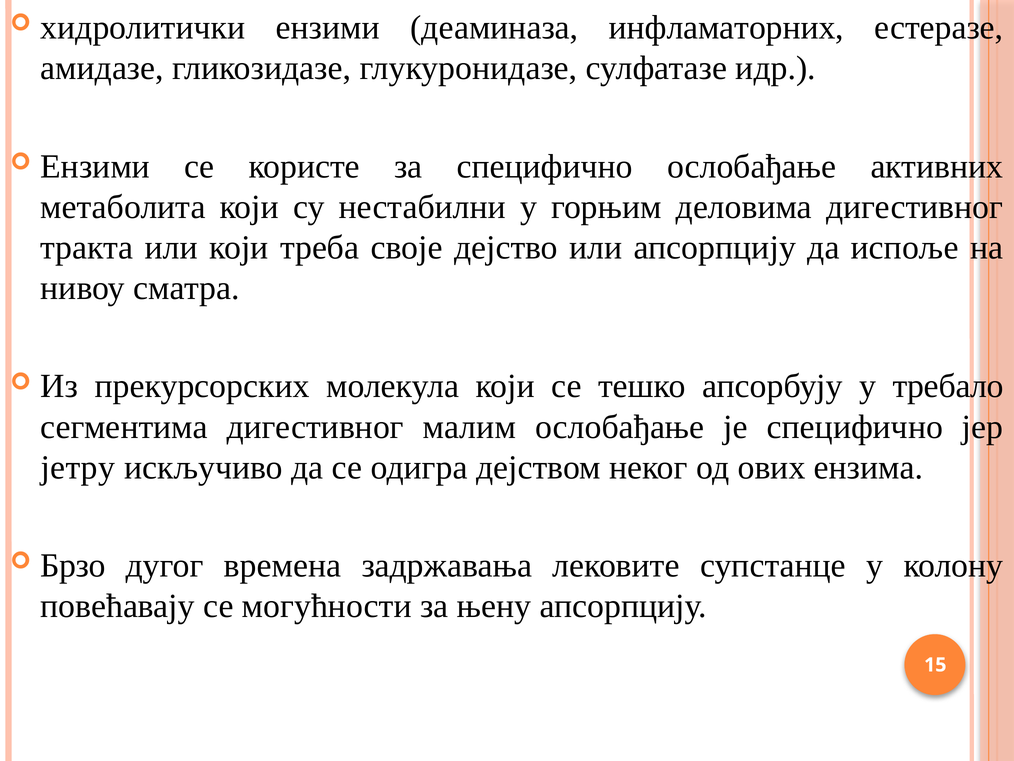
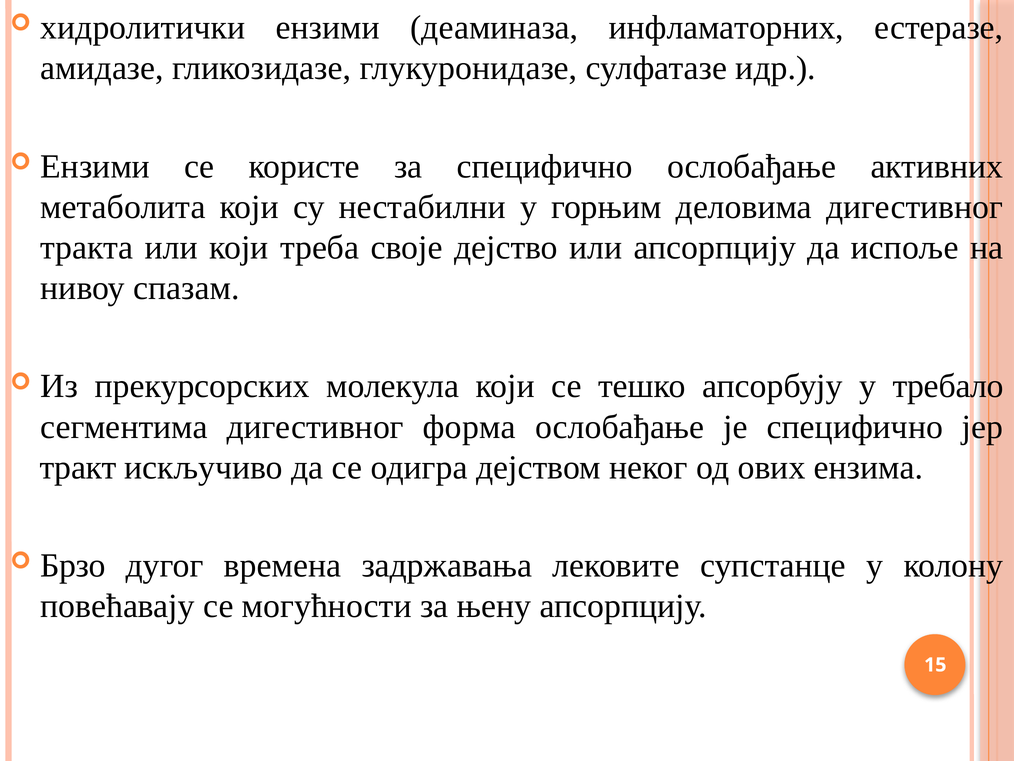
сматра: сматра -> спазам
малим: малим -> форма
јетру: јетру -> тракт
